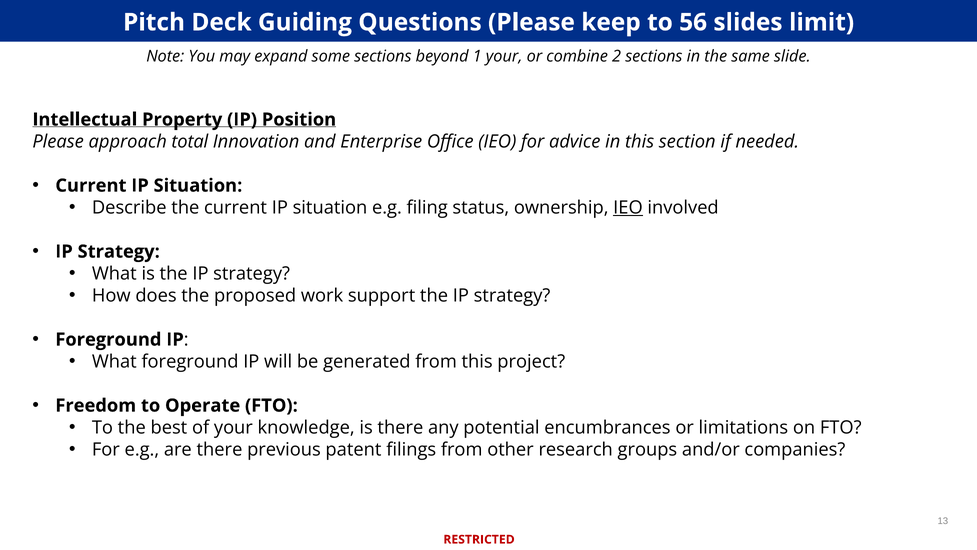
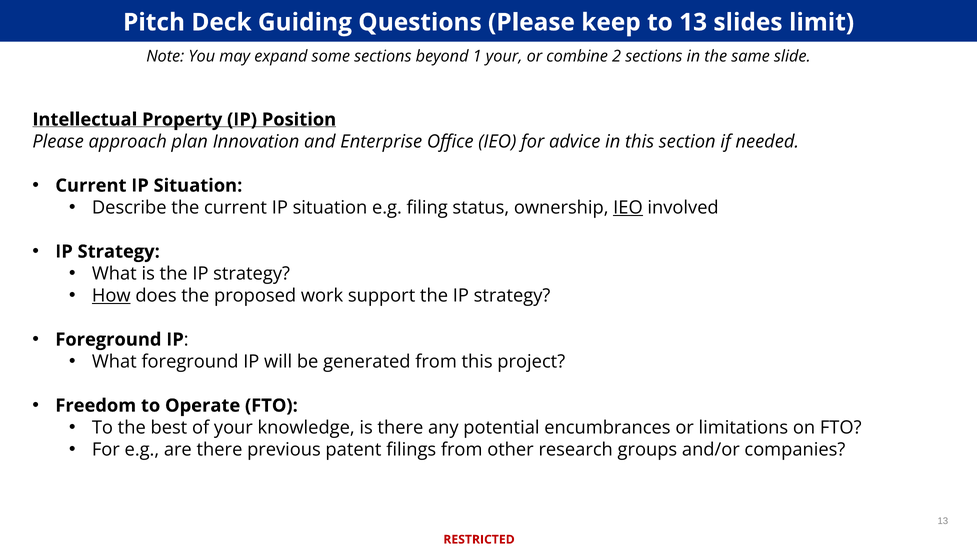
to 56: 56 -> 13
total: total -> plan
How underline: none -> present
